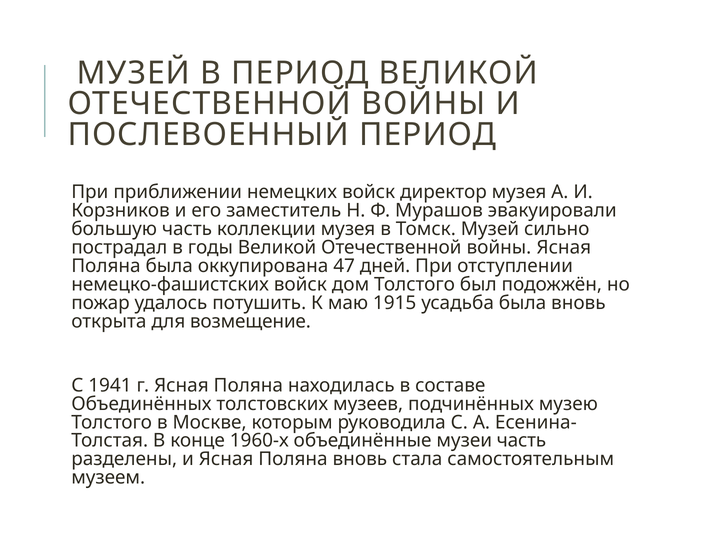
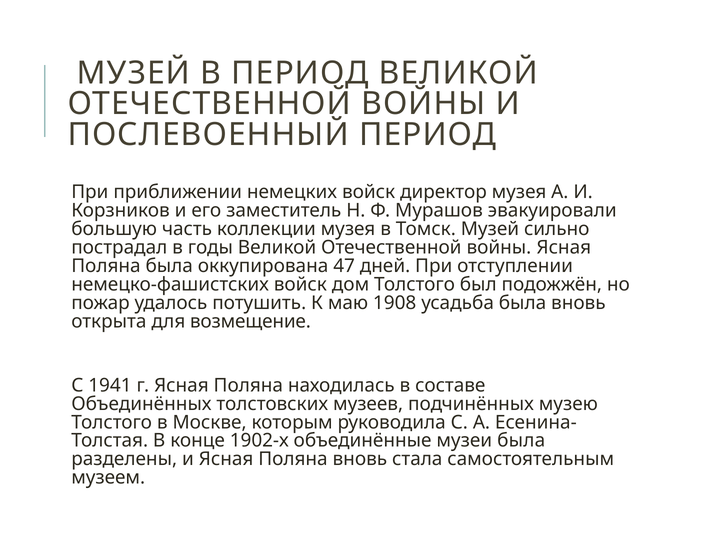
1915: 1915 -> 1908
1960-х: 1960-х -> 1902-х
музеи часть: часть -> была
